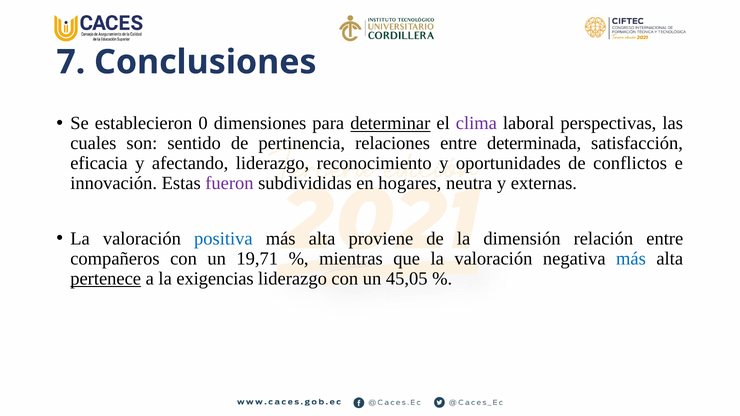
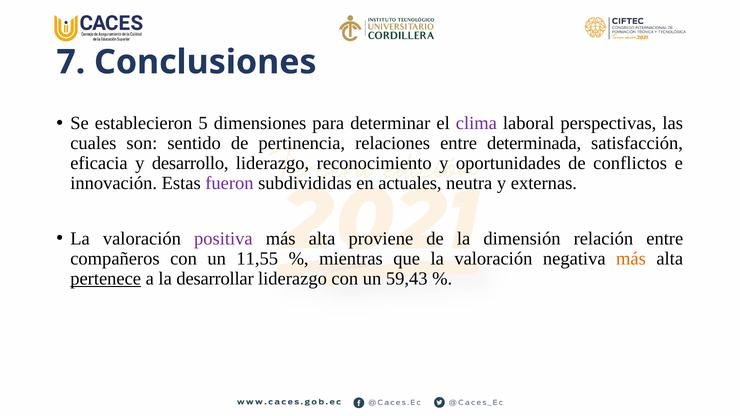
0: 0 -> 5
determinar underline: present -> none
afectando: afectando -> desarrollo
hogares: hogares -> actuales
positiva colour: blue -> purple
19,71: 19,71 -> 11,55
más at (631, 259) colour: blue -> orange
exigencias: exigencias -> desarrollar
45,05: 45,05 -> 59,43
